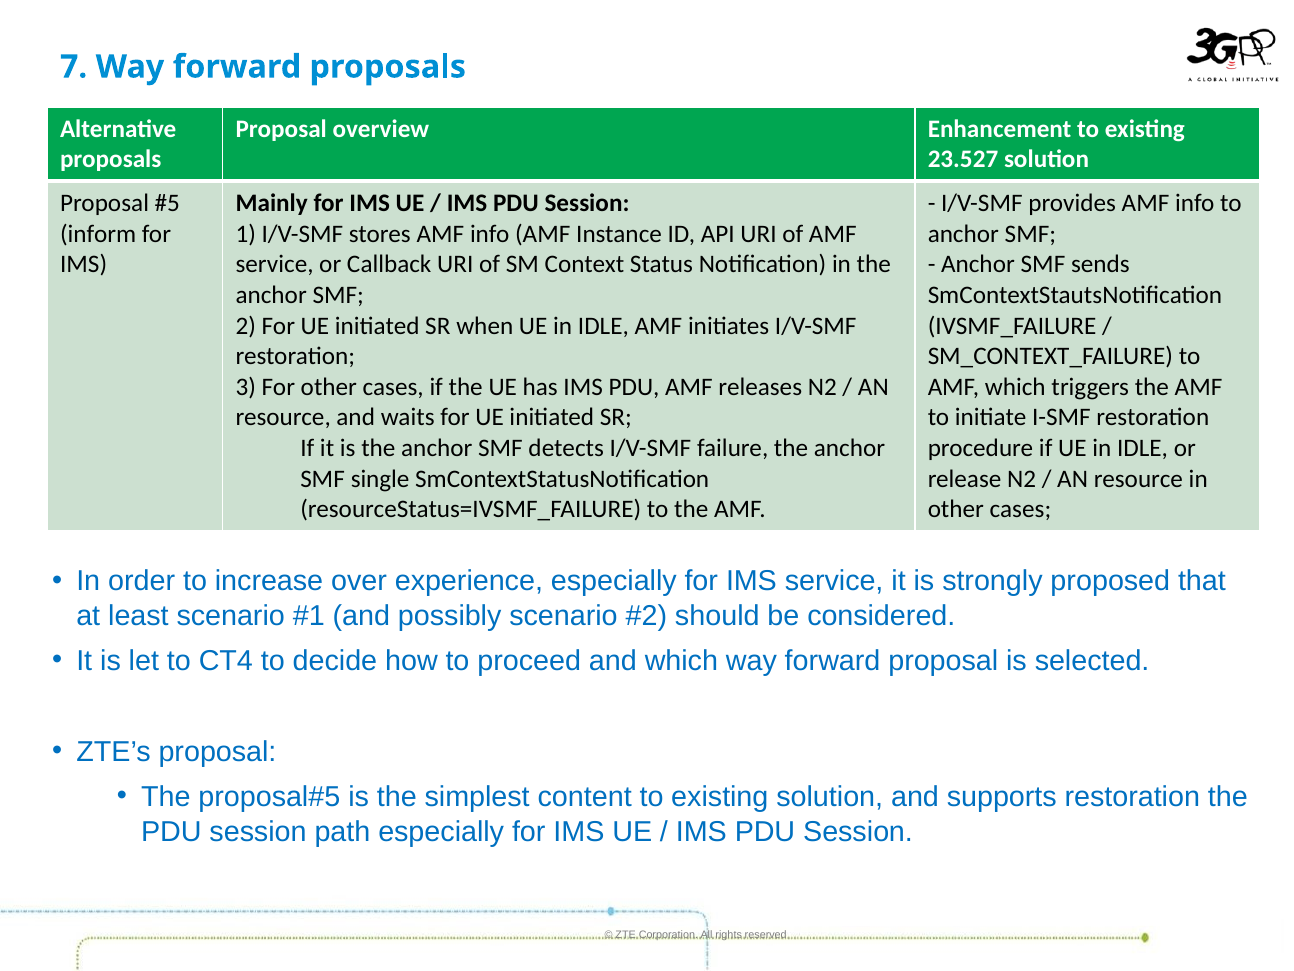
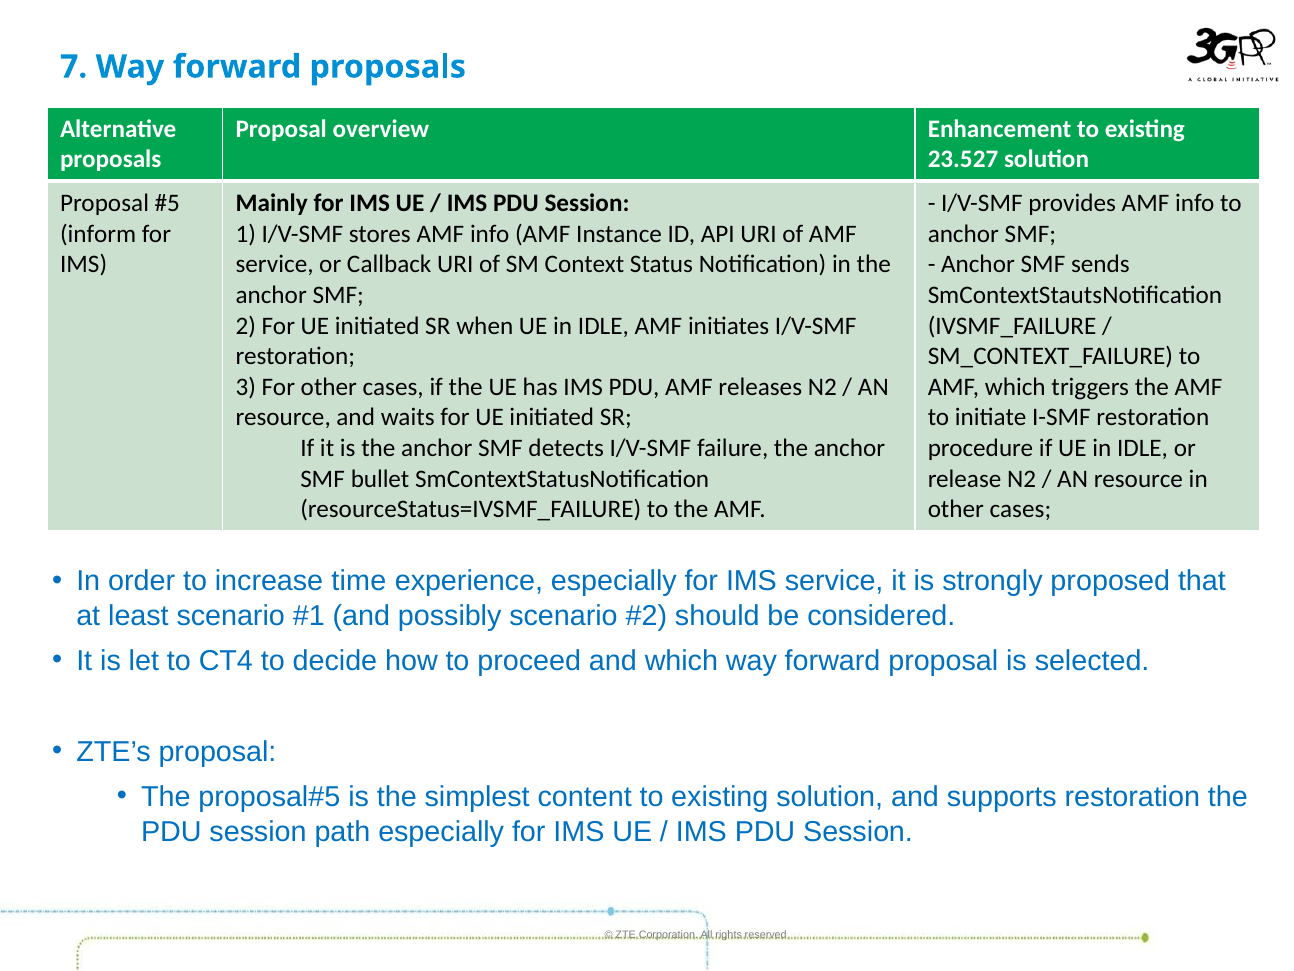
single: single -> bullet
over: over -> time
